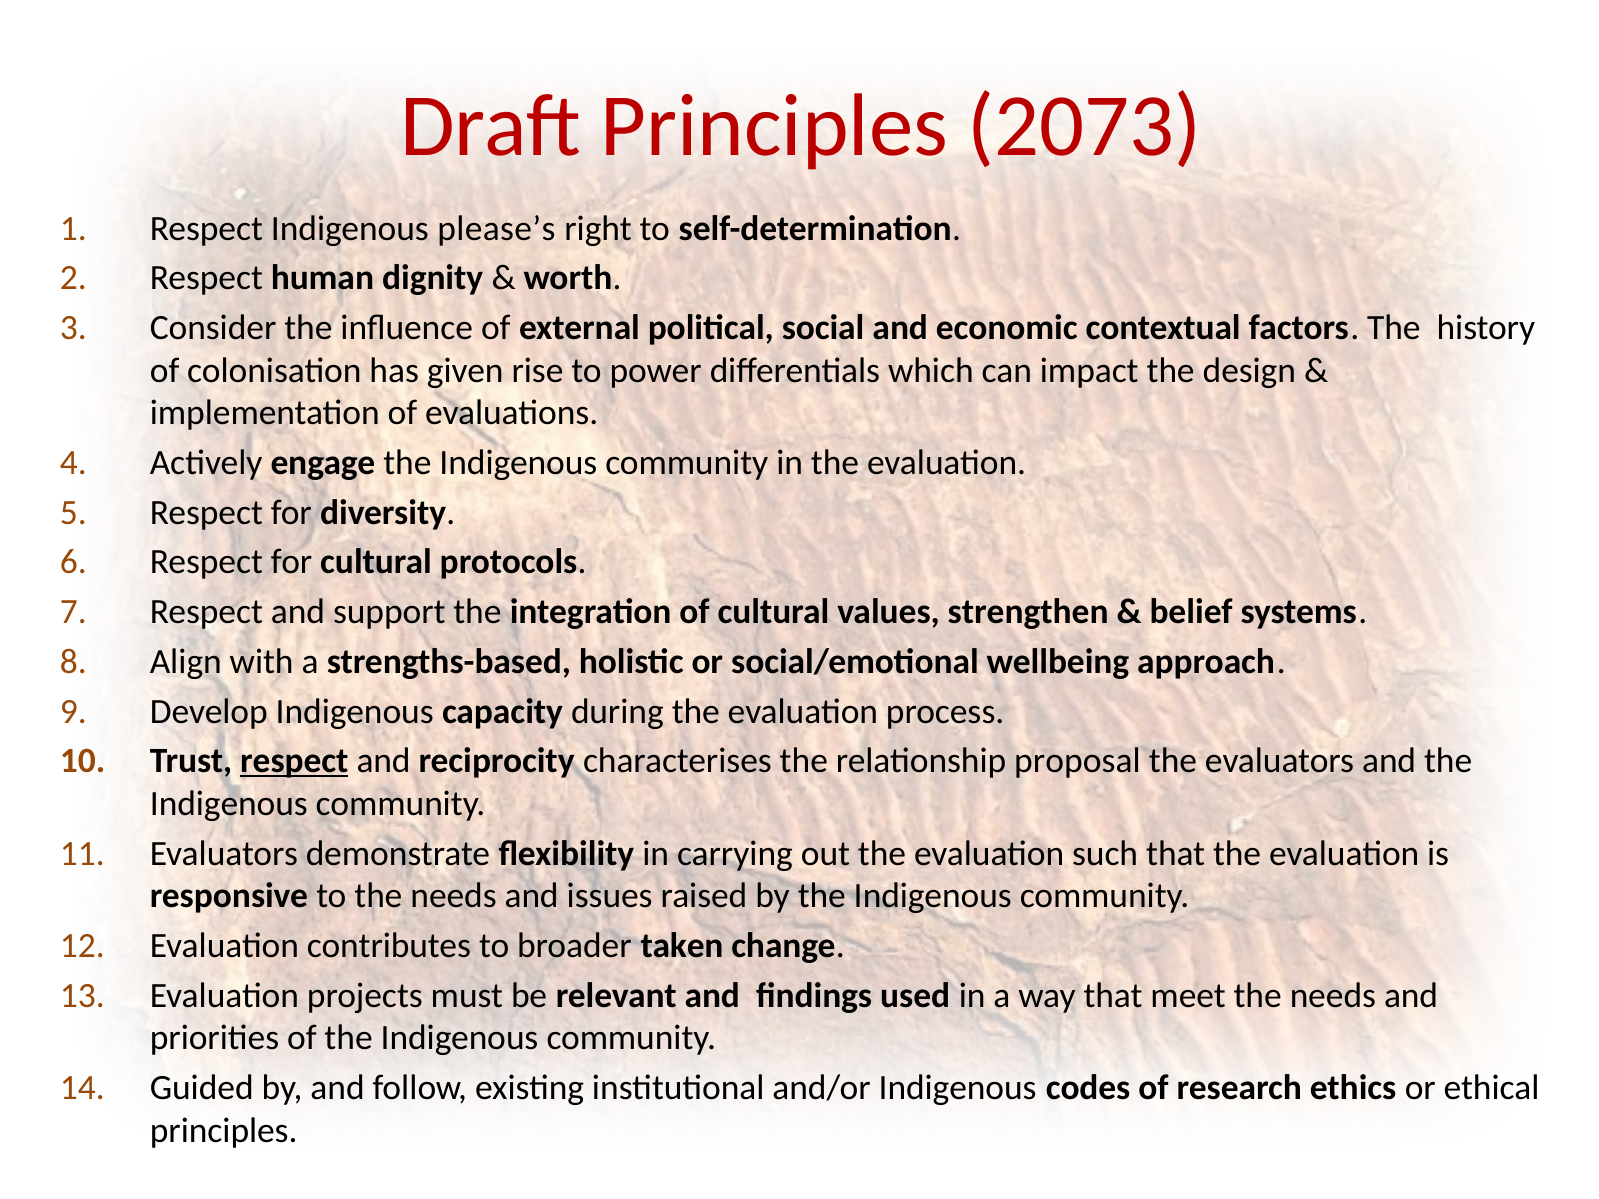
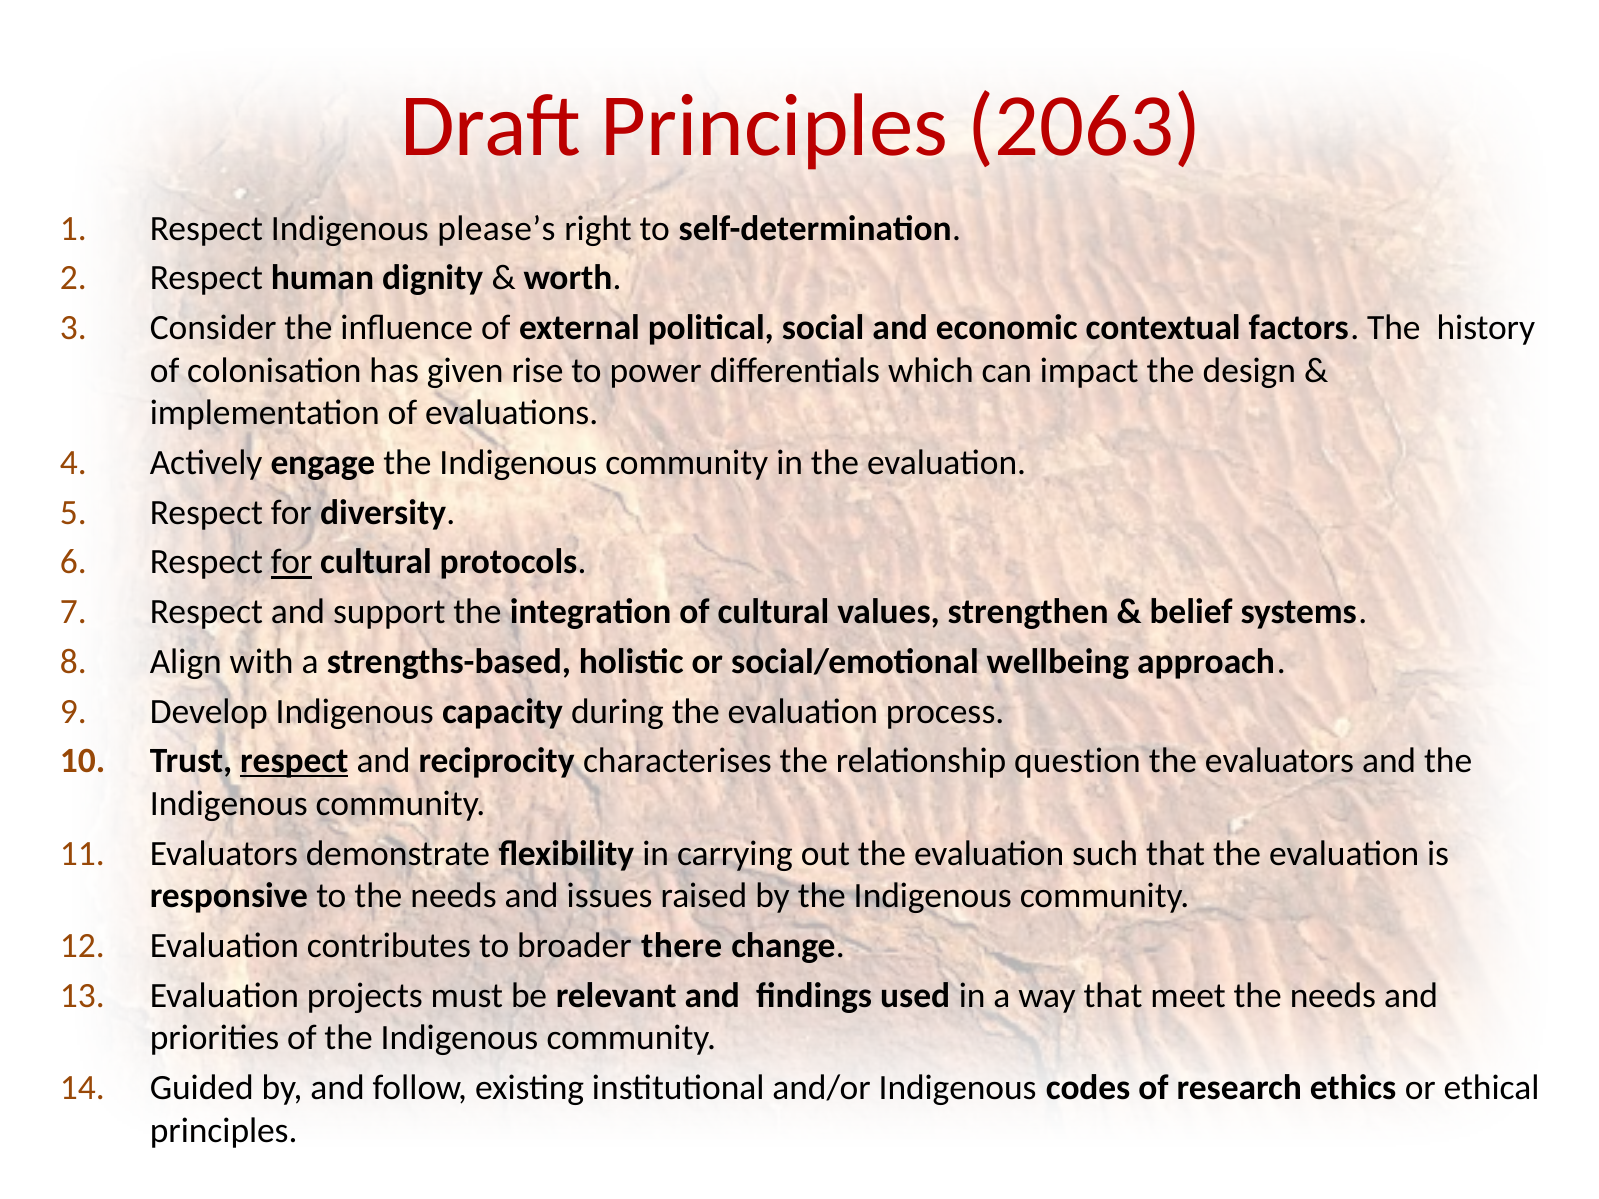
2073: 2073 -> 2063
for at (291, 562) underline: none -> present
proposal: proposal -> question
taken: taken -> there
